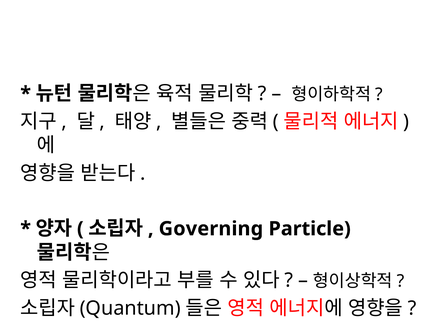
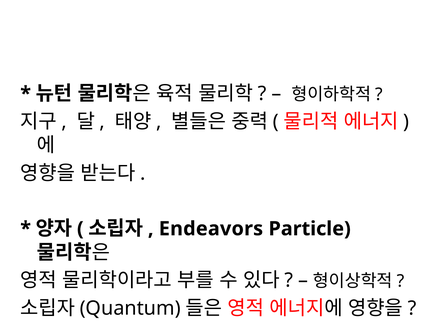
Governing: Governing -> Endeavors
